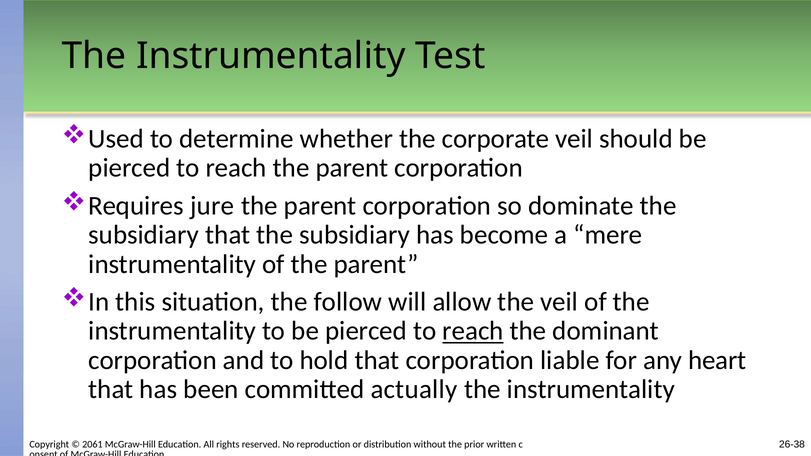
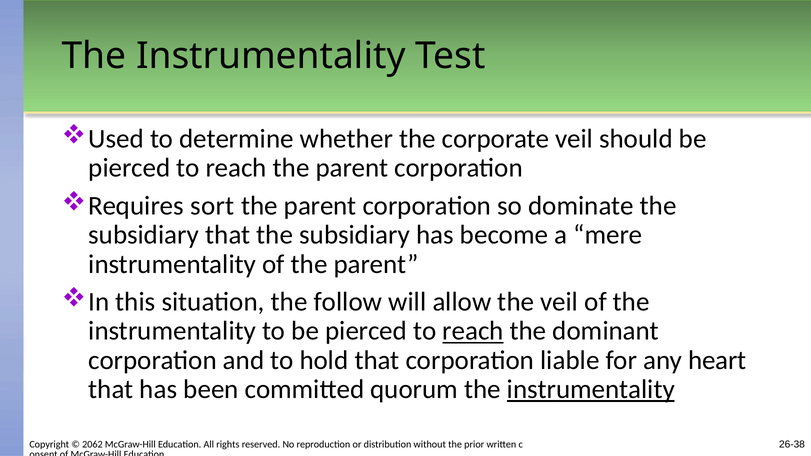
jure: jure -> sort
actually: actually -> quorum
instrumentality at (591, 390) underline: none -> present
2061: 2061 -> 2062
